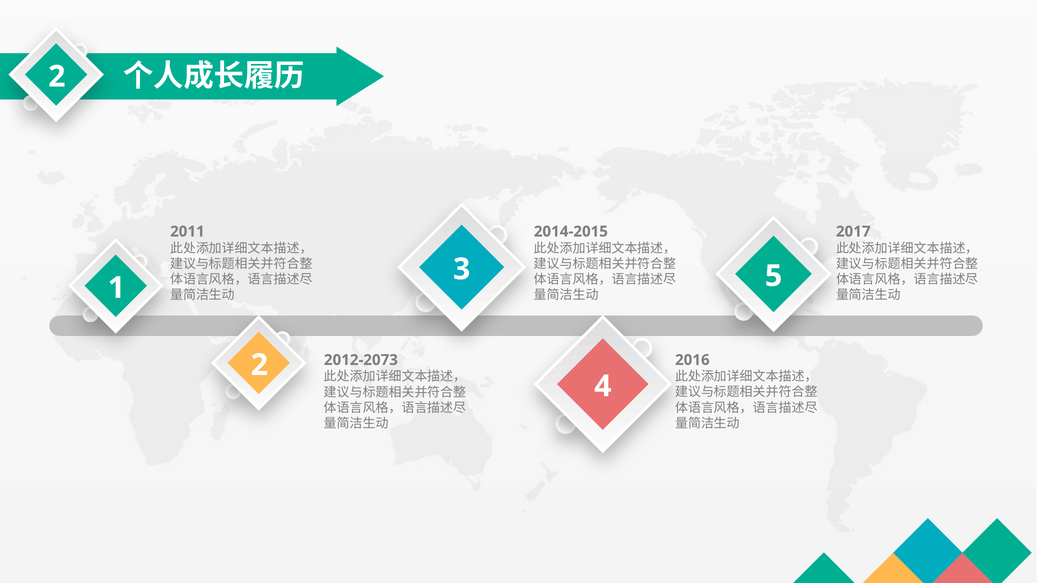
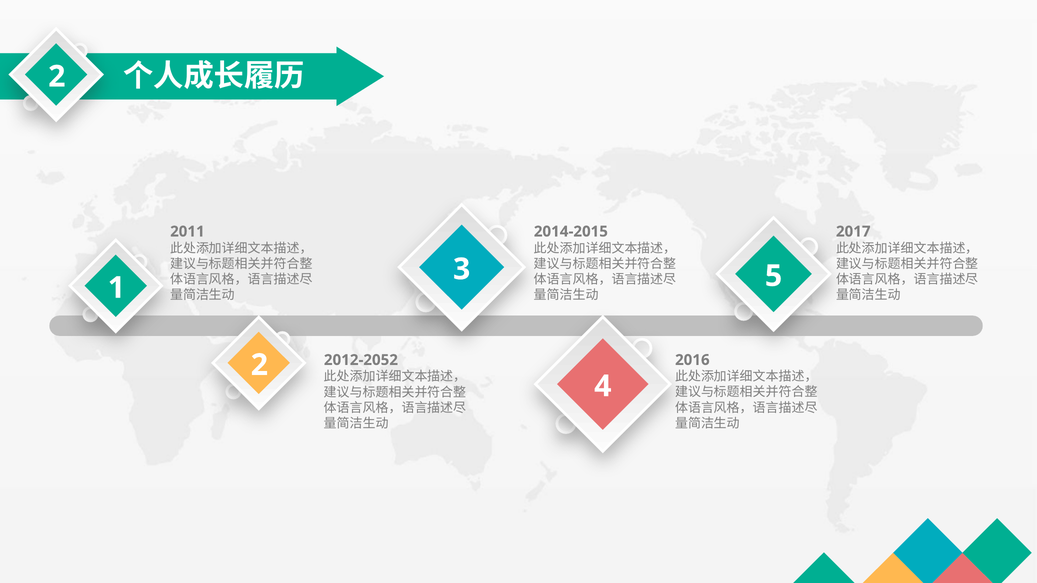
2012-2073: 2012-2073 -> 2012-2052
